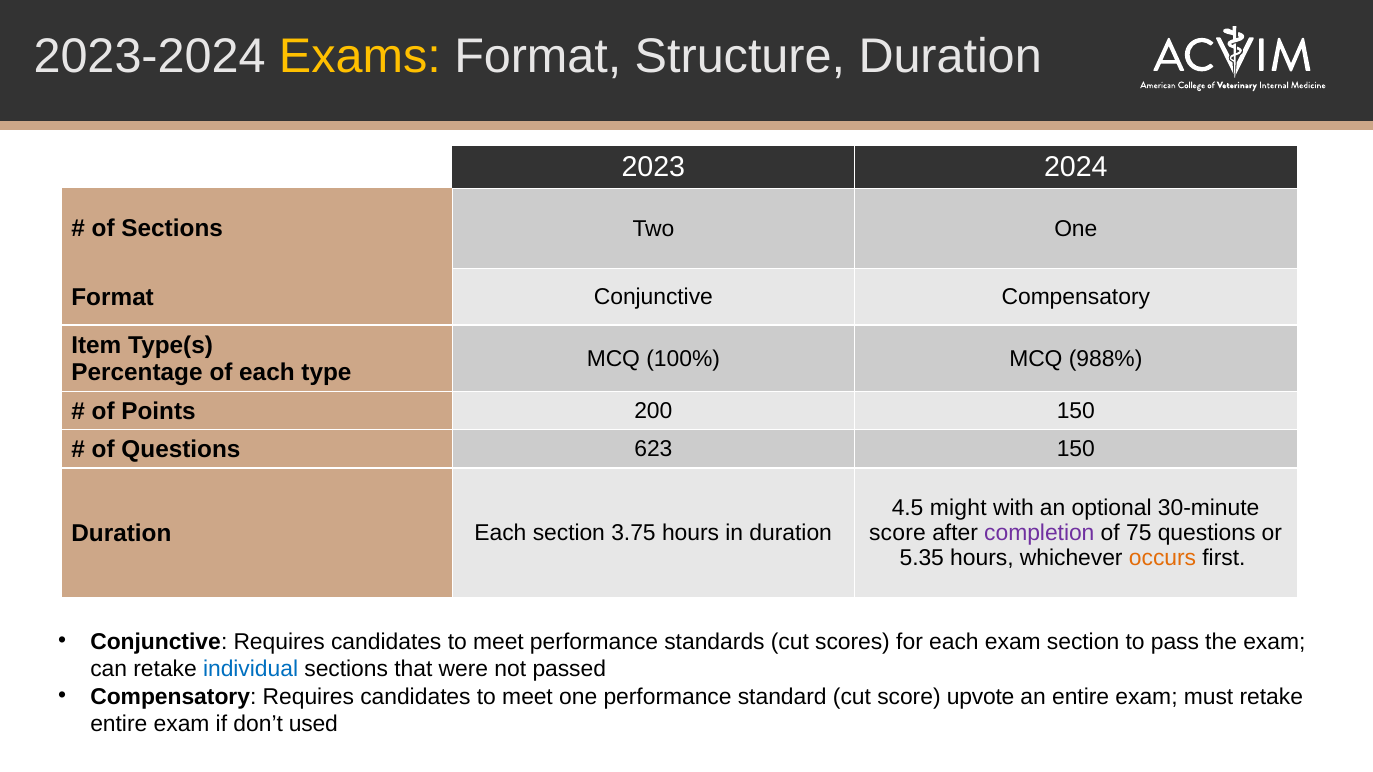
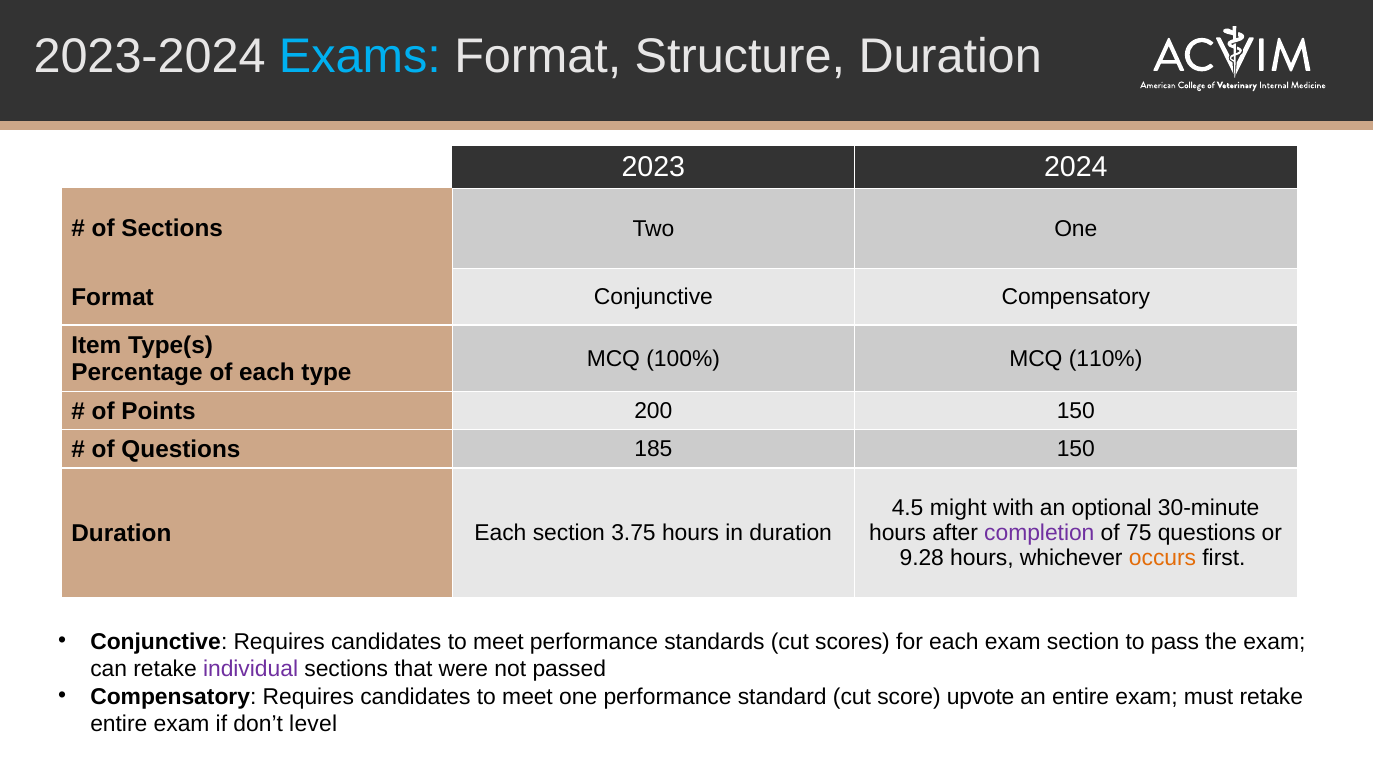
Exams colour: yellow -> light blue
988%: 988% -> 110%
623: 623 -> 185
score at (897, 533): score -> hours
5.35: 5.35 -> 9.28
individual colour: blue -> purple
used: used -> level
